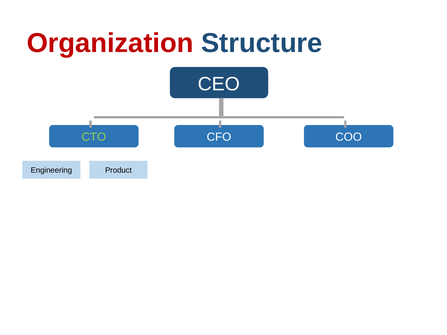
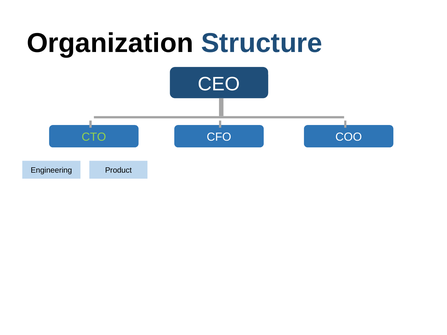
Organization colour: red -> black
